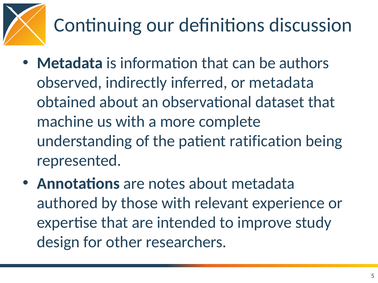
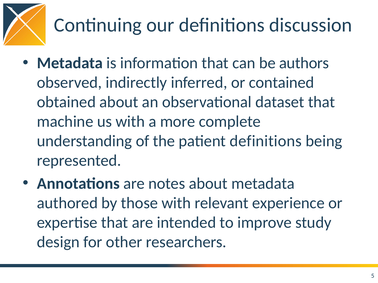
or metadata: metadata -> contained
patient ratification: ratification -> definitions
